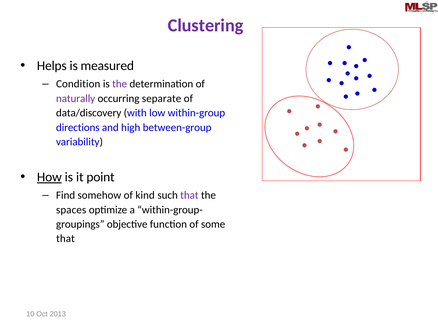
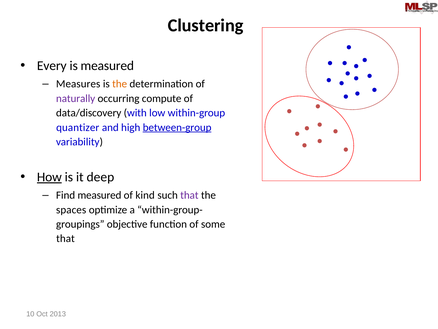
Clustering colour: purple -> black
Helps: Helps -> Every
Condition: Condition -> Measures
the at (120, 84) colour: purple -> orange
separate: separate -> compute
directions: directions -> quantizer
between-group underline: none -> present
point: point -> deep
Find somehow: somehow -> measured
